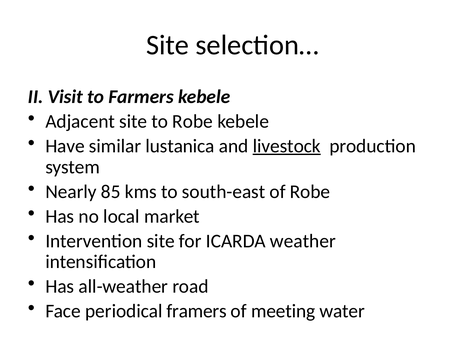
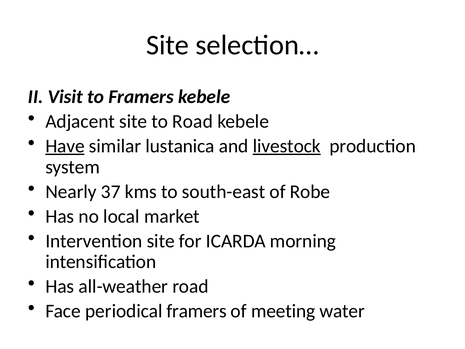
to Farmers: Farmers -> Framers
to Robe: Robe -> Road
Have underline: none -> present
85: 85 -> 37
weather: weather -> morning
